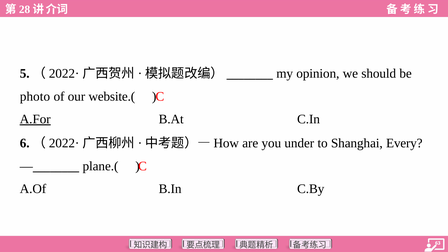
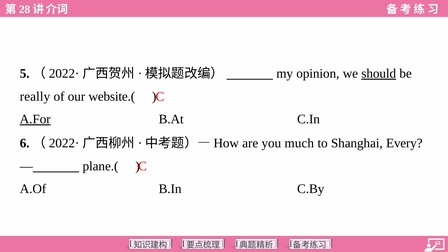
should underline: none -> present
photo: photo -> really
under: under -> much
